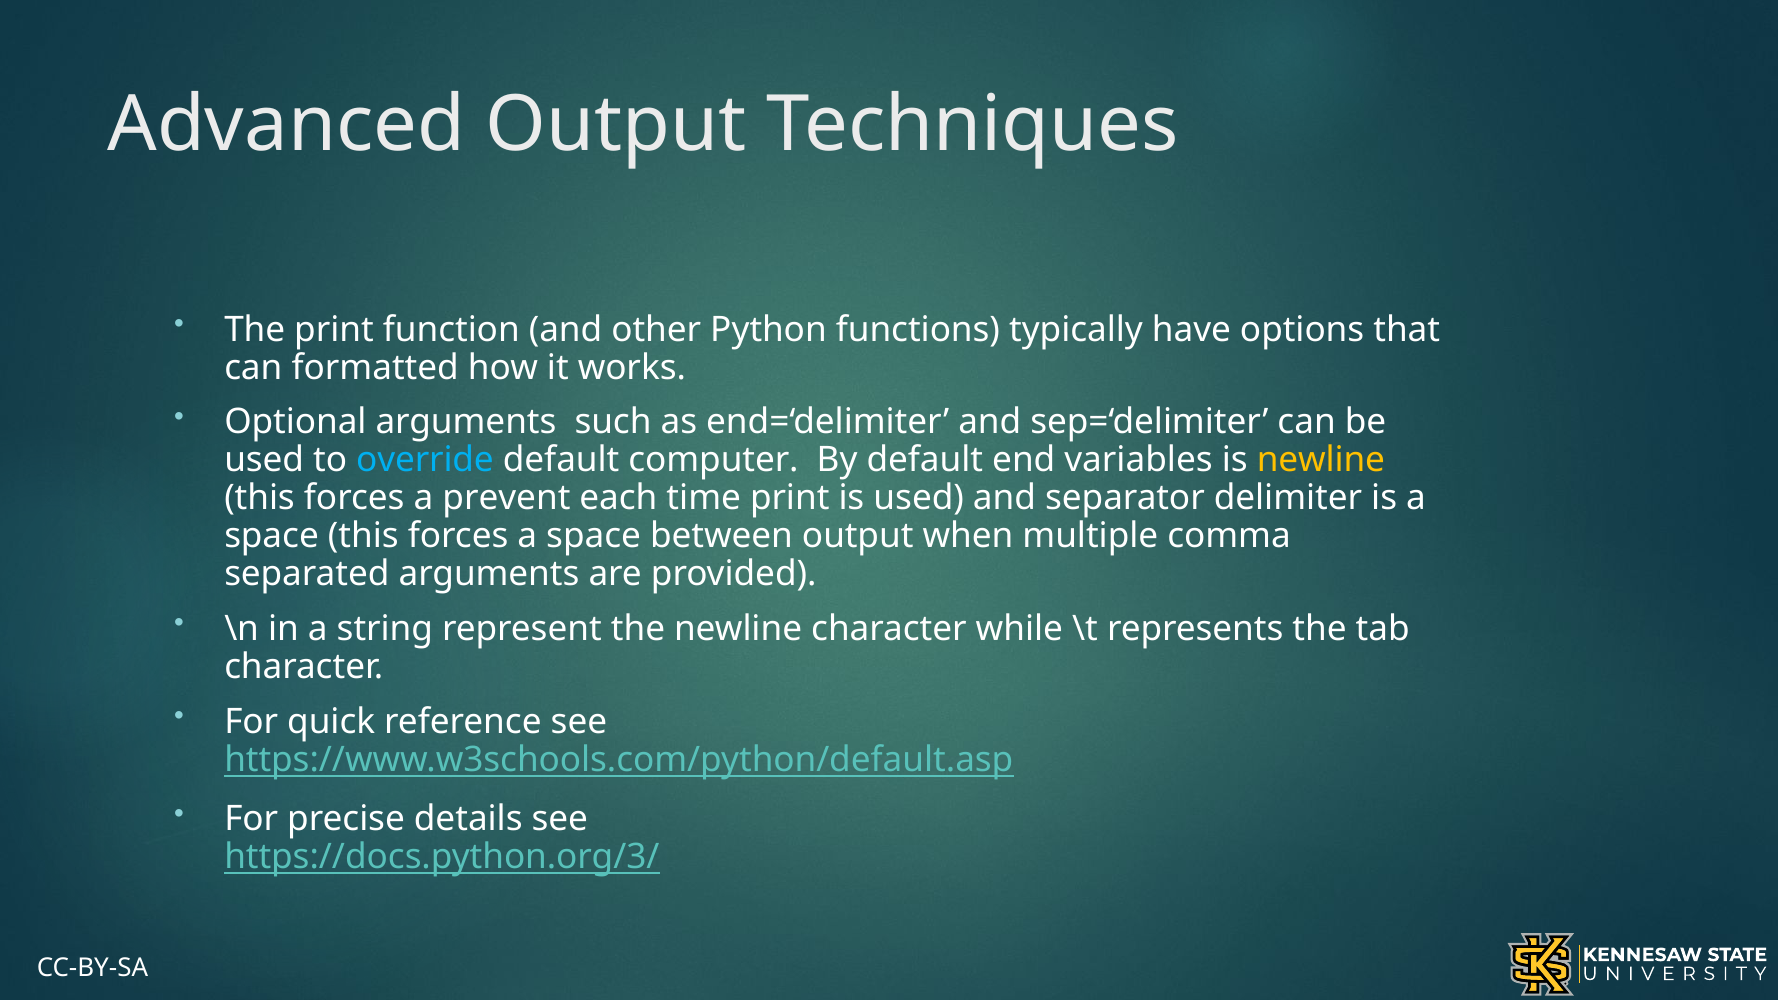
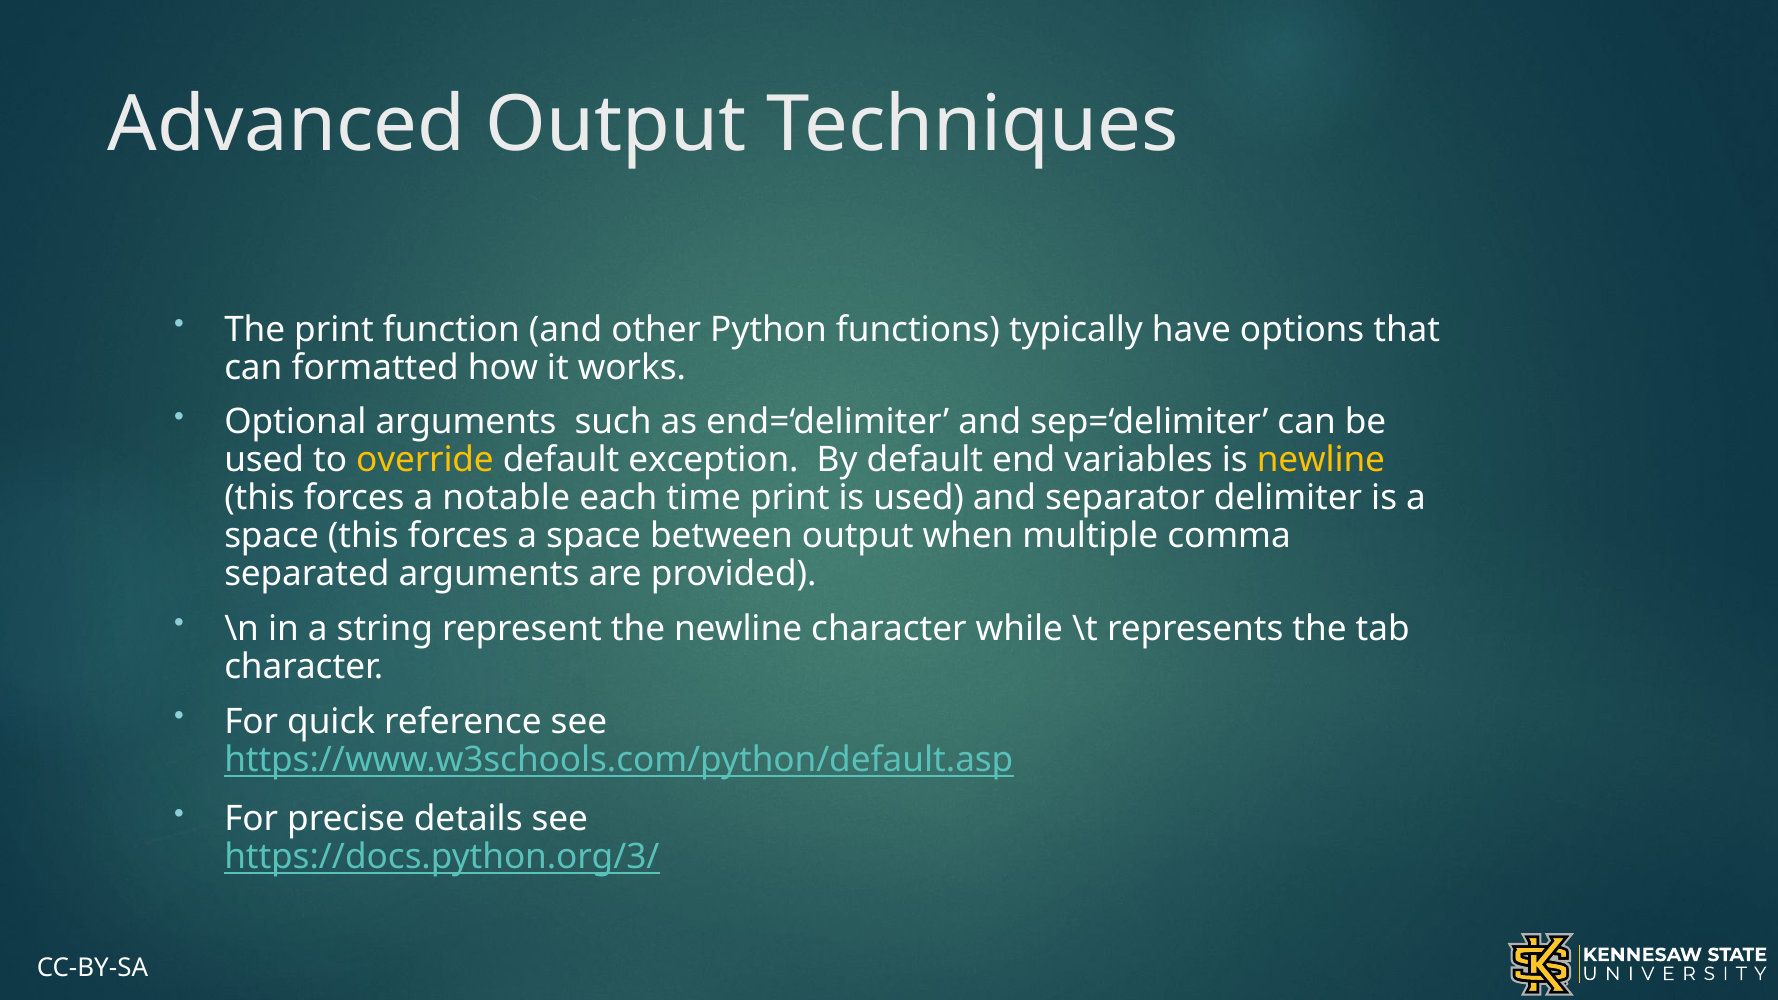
override colour: light blue -> yellow
computer: computer -> exception
prevent: prevent -> notable
